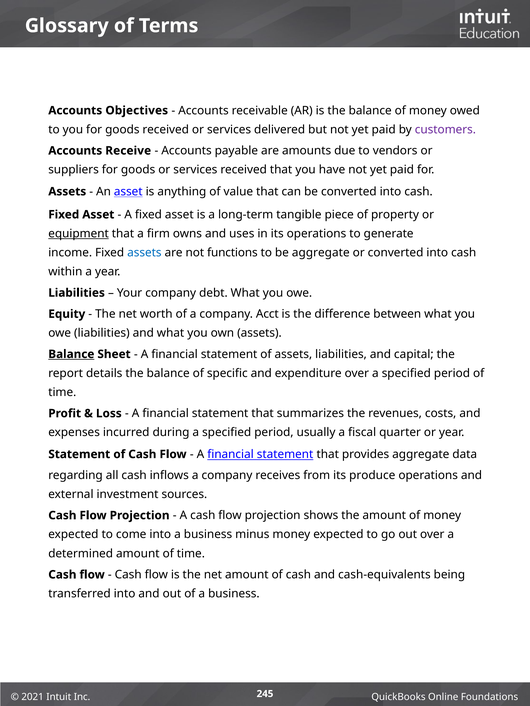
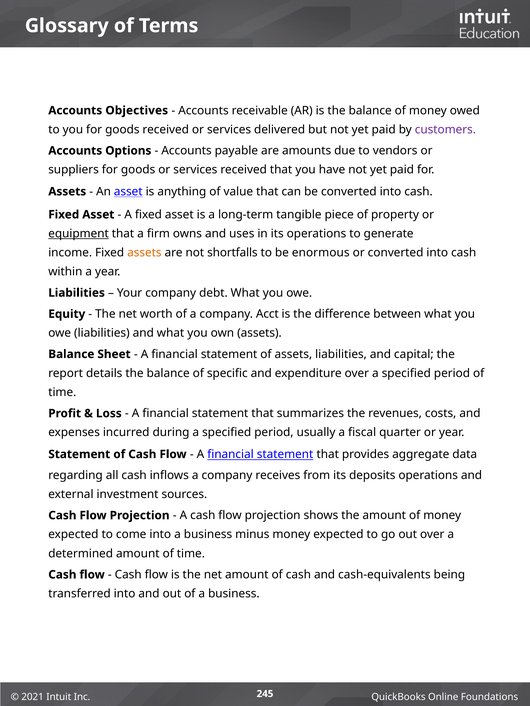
Receive: Receive -> Options
assets at (144, 253) colour: blue -> orange
functions: functions -> shortfalls
be aggregate: aggregate -> enormous
Balance at (71, 355) underline: present -> none
produce: produce -> deposits
